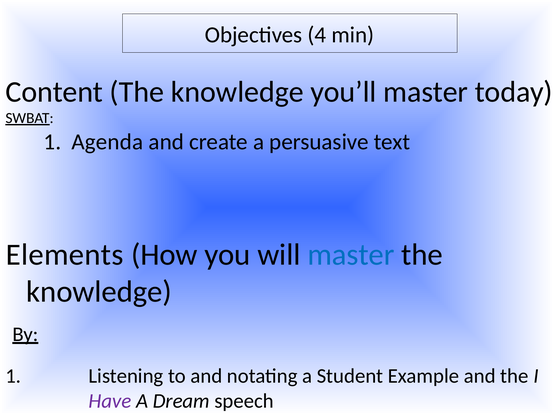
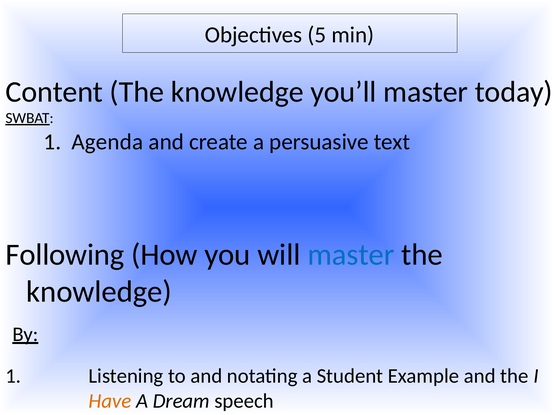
4: 4 -> 5
Elements: Elements -> Following
Have colour: purple -> orange
